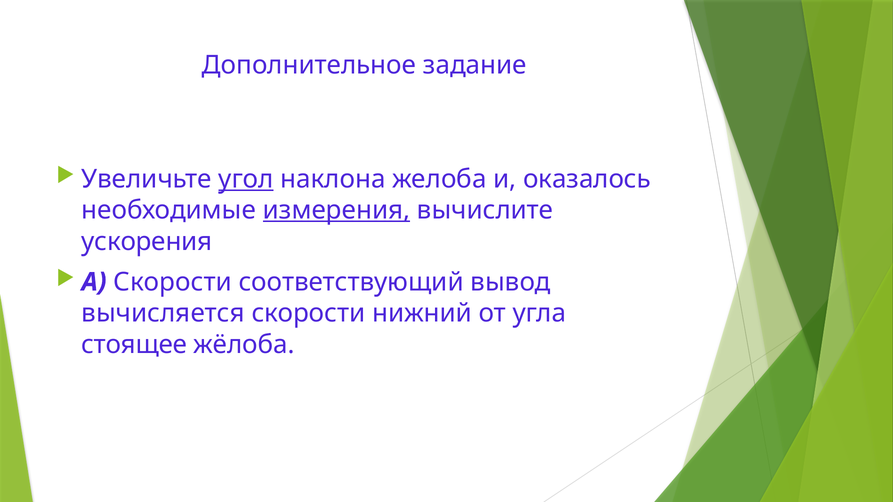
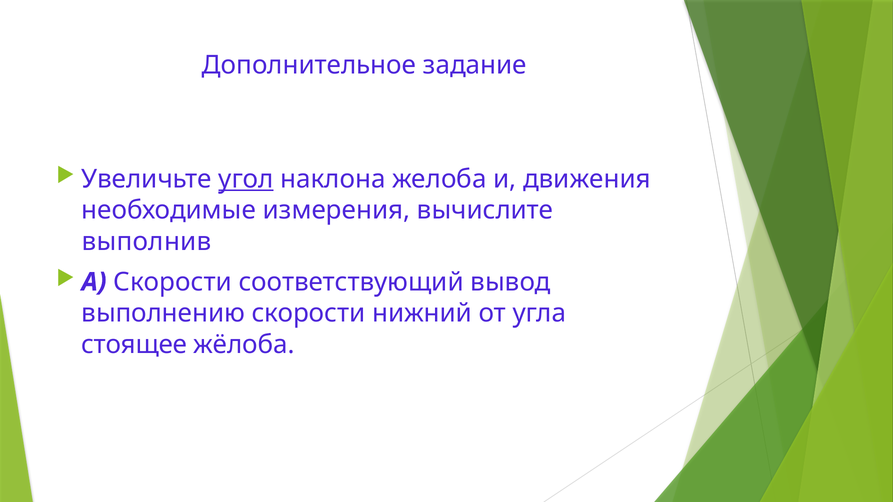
оказалось: оказалось -> движения
измерения underline: present -> none
ускорения: ускорения -> выполнив
вычисляется: вычисляется -> выполнению
